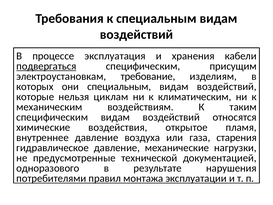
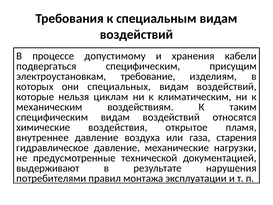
эксплуатация: эксплуатация -> допустимому
подвергаться underline: present -> none
они специальным: специальным -> специальных
одноразового: одноразового -> выдерживают
